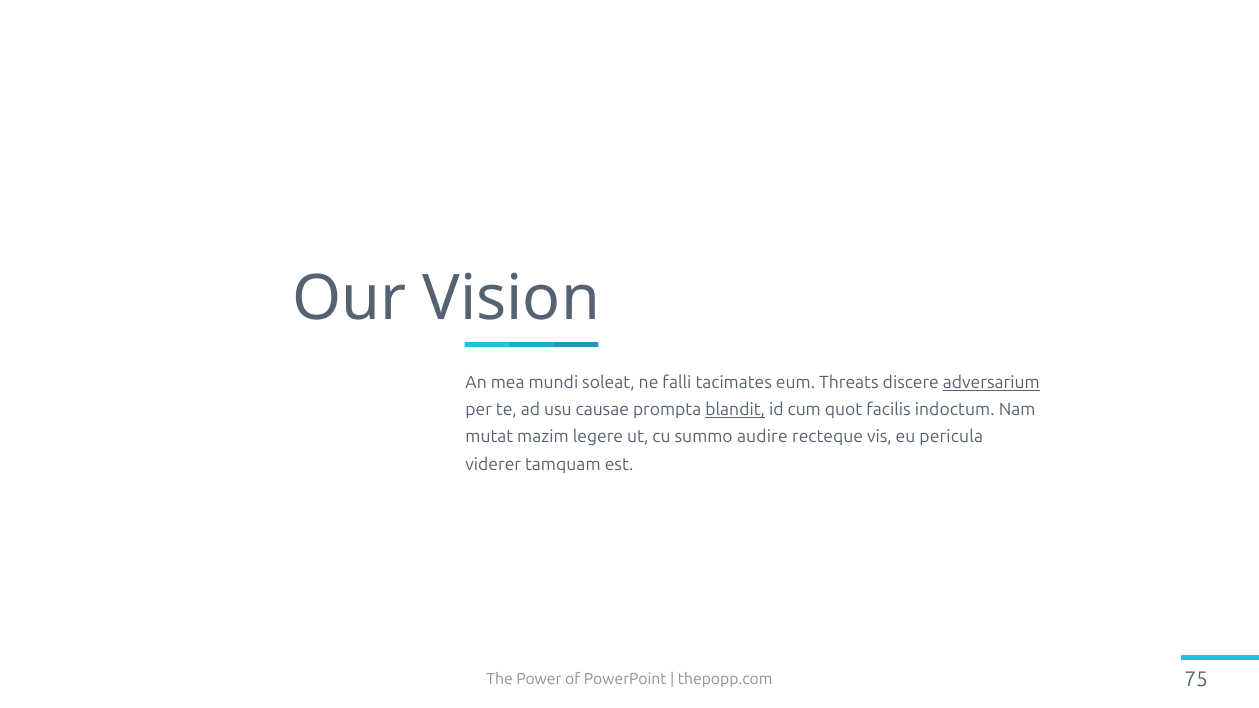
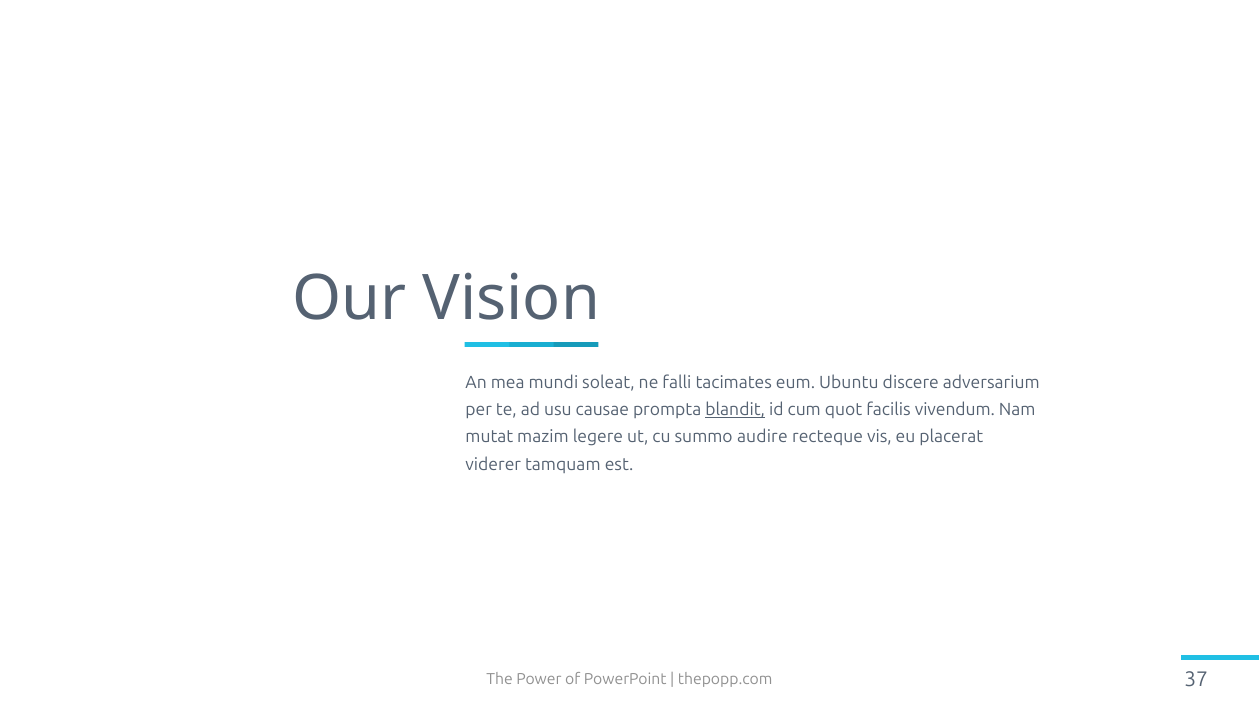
Threats: Threats -> Ubuntu
adversarium underline: present -> none
indoctum: indoctum -> vivendum
pericula: pericula -> placerat
75: 75 -> 37
